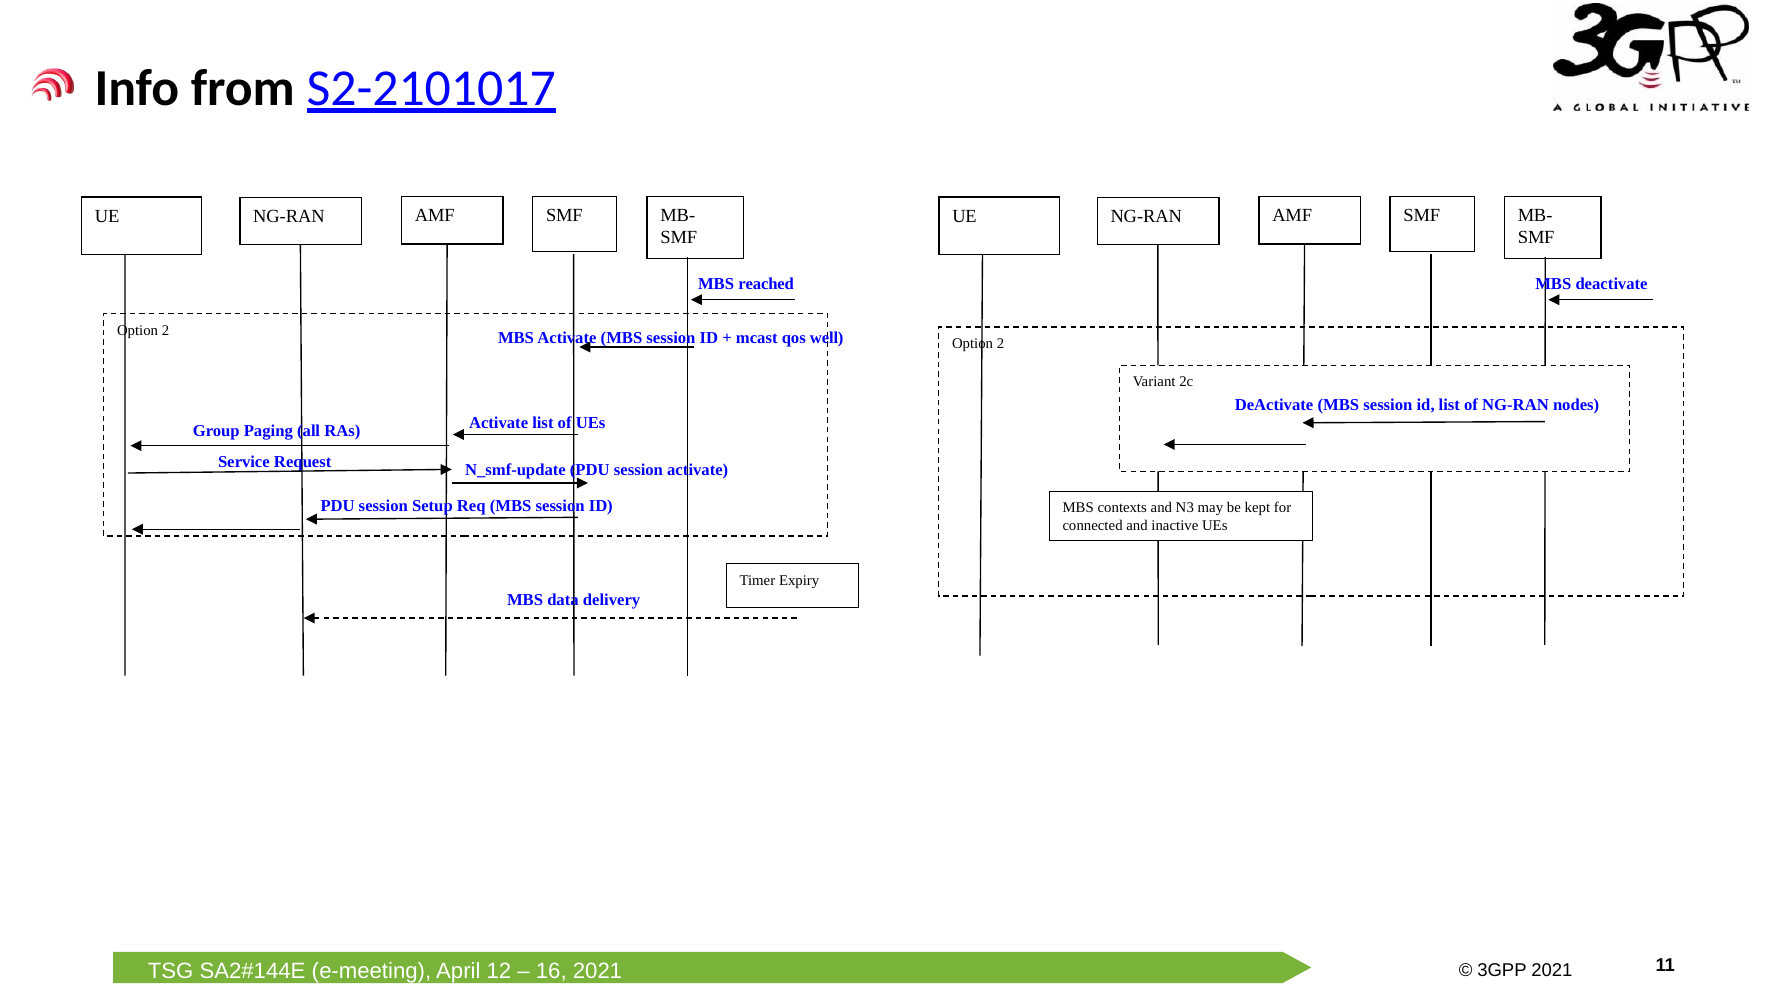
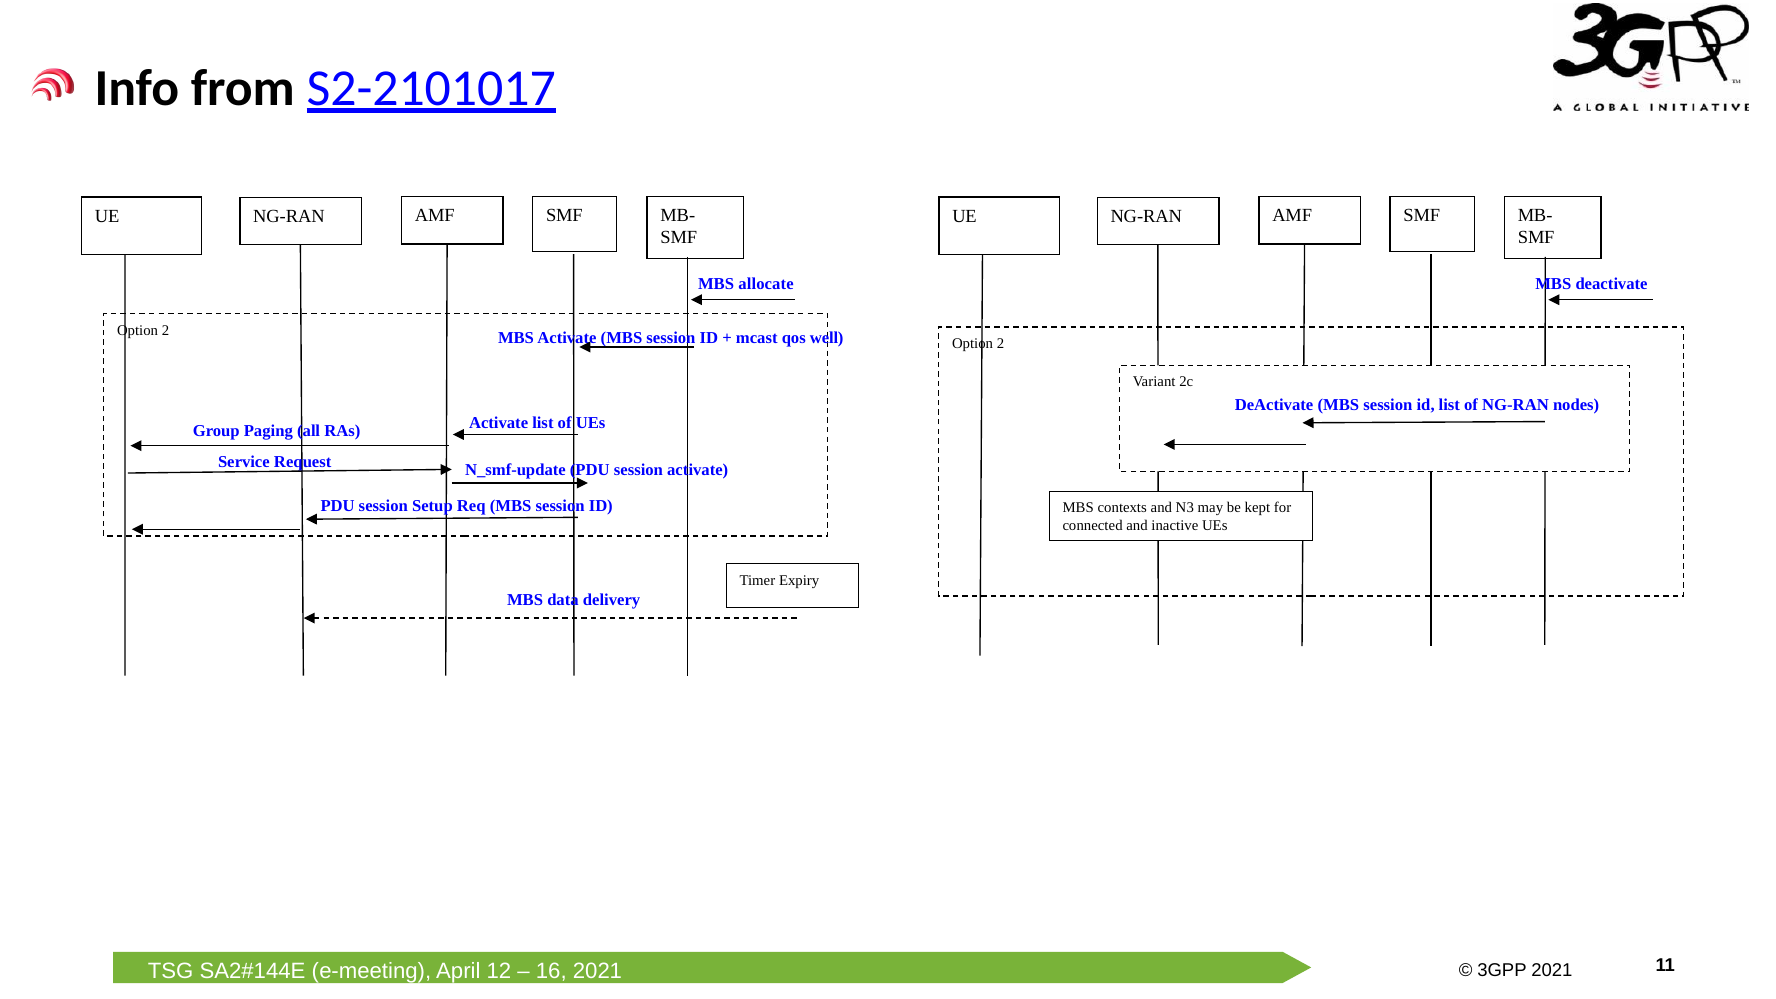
reached: reached -> allocate
